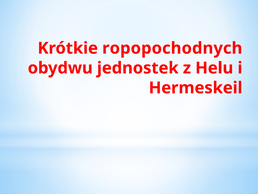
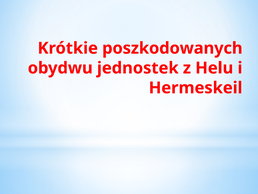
ropopochodnych: ropopochodnych -> poszkodowanych
